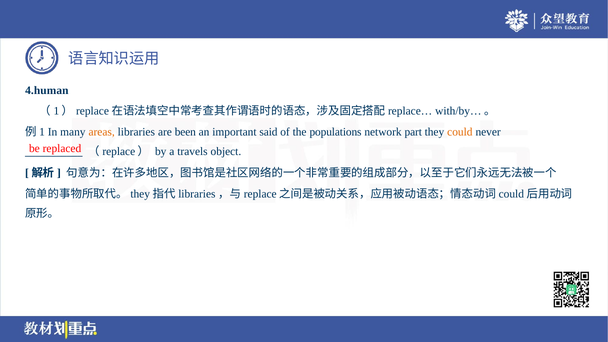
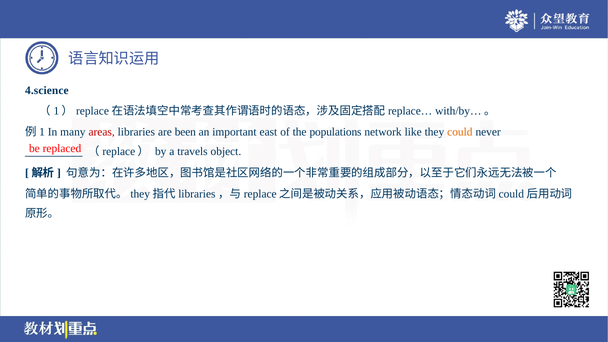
4.human: 4.human -> 4.science
areas colour: orange -> red
said: said -> east
part: part -> like
